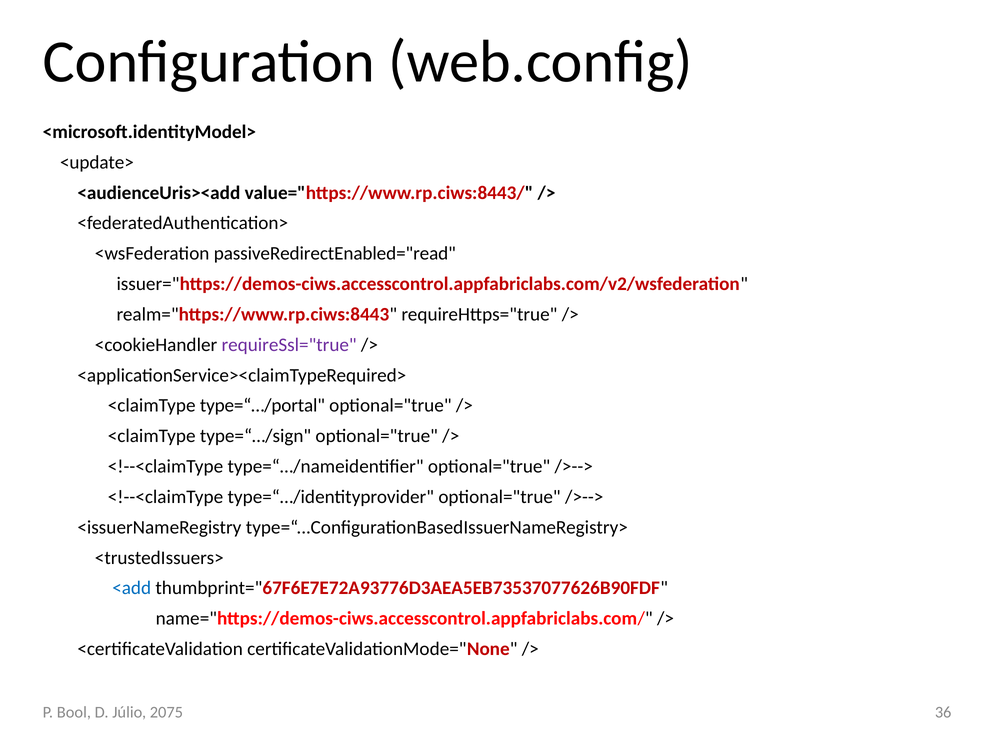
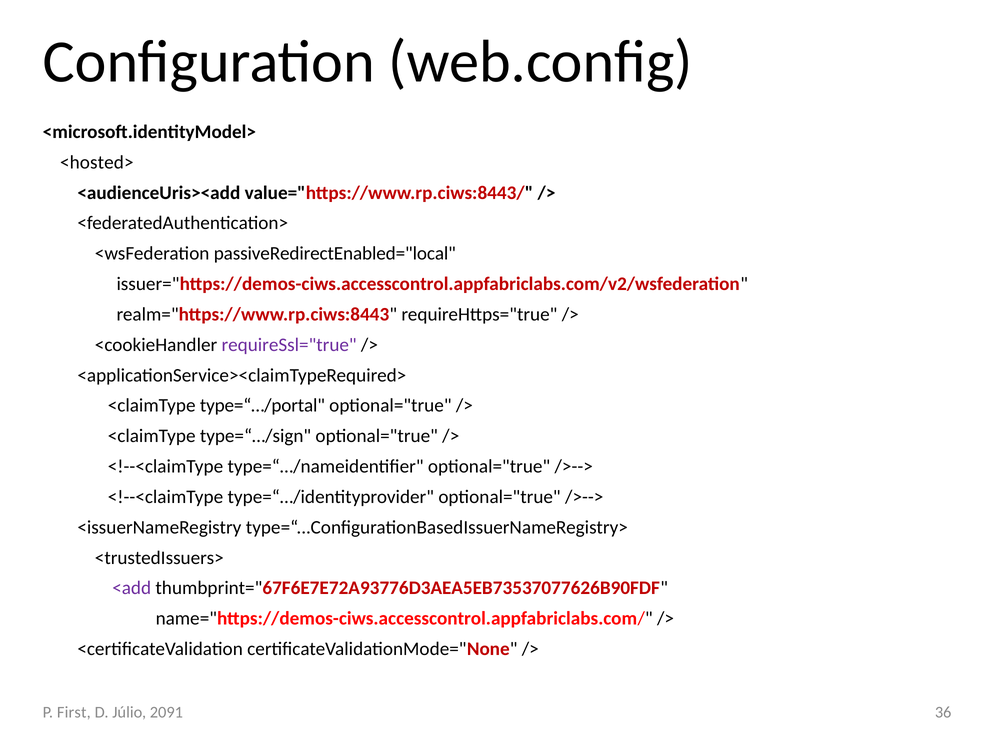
<update>: <update> -> <hosted>
passiveRedirectEnabled="read: passiveRedirectEnabled="read -> passiveRedirectEnabled="local
<add colour: blue -> purple
Bool: Bool -> First
2075: 2075 -> 2091
